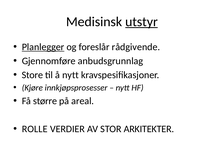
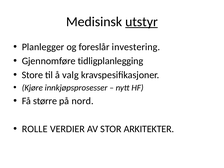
Planlegger underline: present -> none
rådgivende: rådgivende -> investering
anbudsgrunnlag: anbudsgrunnlag -> tidligplanlegging
å nytt: nytt -> valg
areal: areal -> nord
